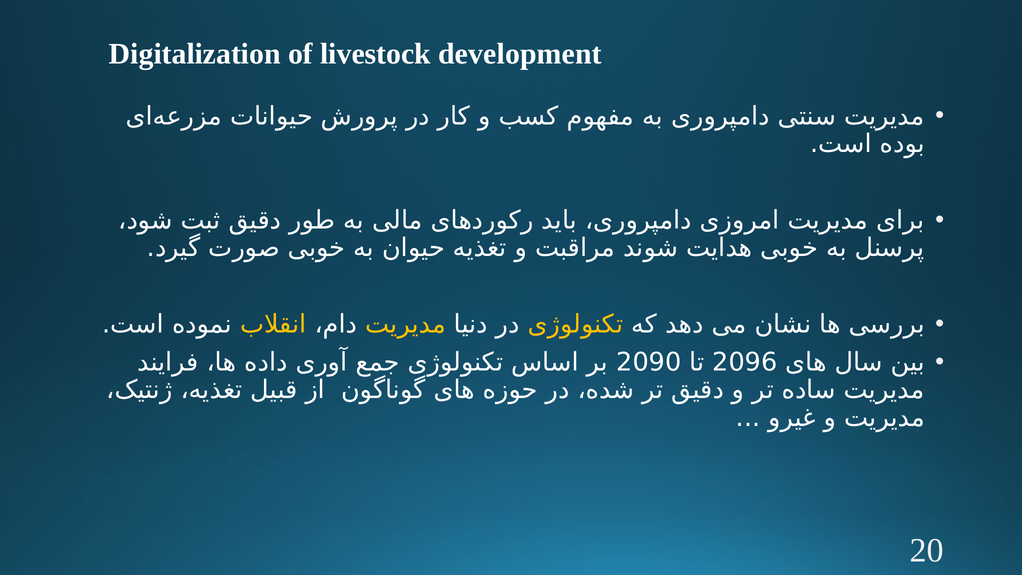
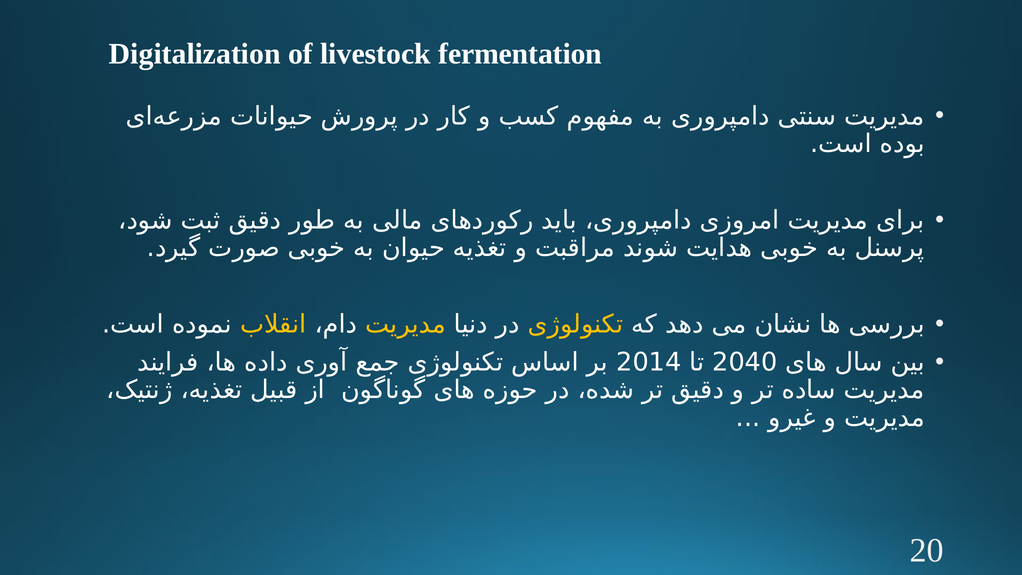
development: development -> fermentation
2090: 2090 -> 2014
2096: 2096 -> 2040
